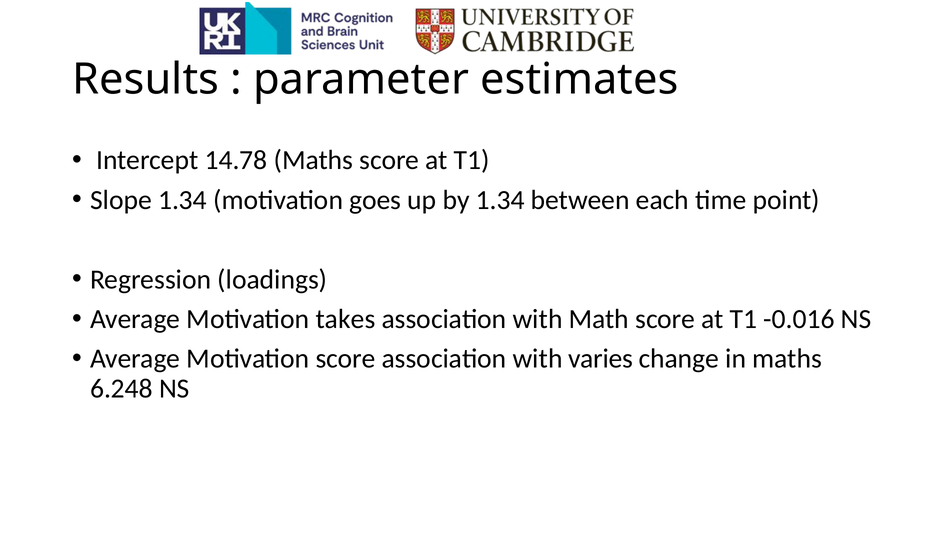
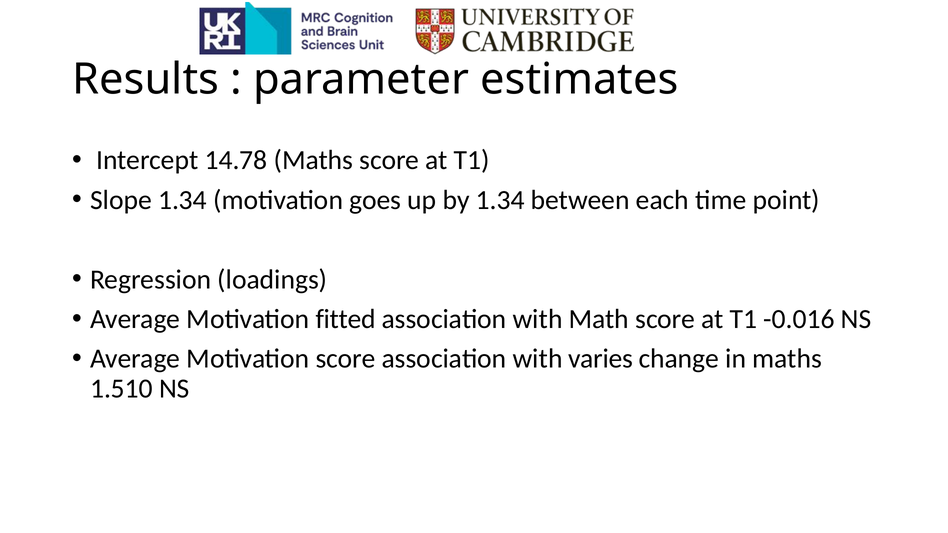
takes: takes -> fitted
6.248: 6.248 -> 1.510
